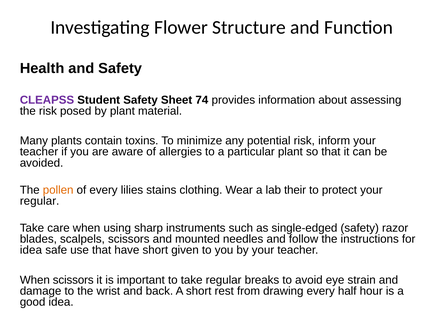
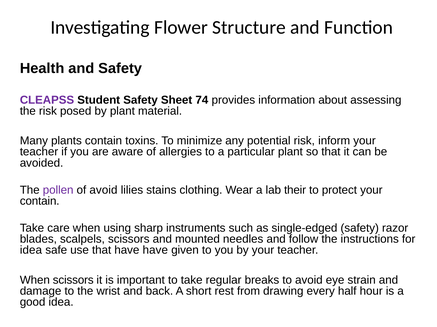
pollen colour: orange -> purple
of every: every -> avoid
regular at (40, 201): regular -> contain
have short: short -> have
